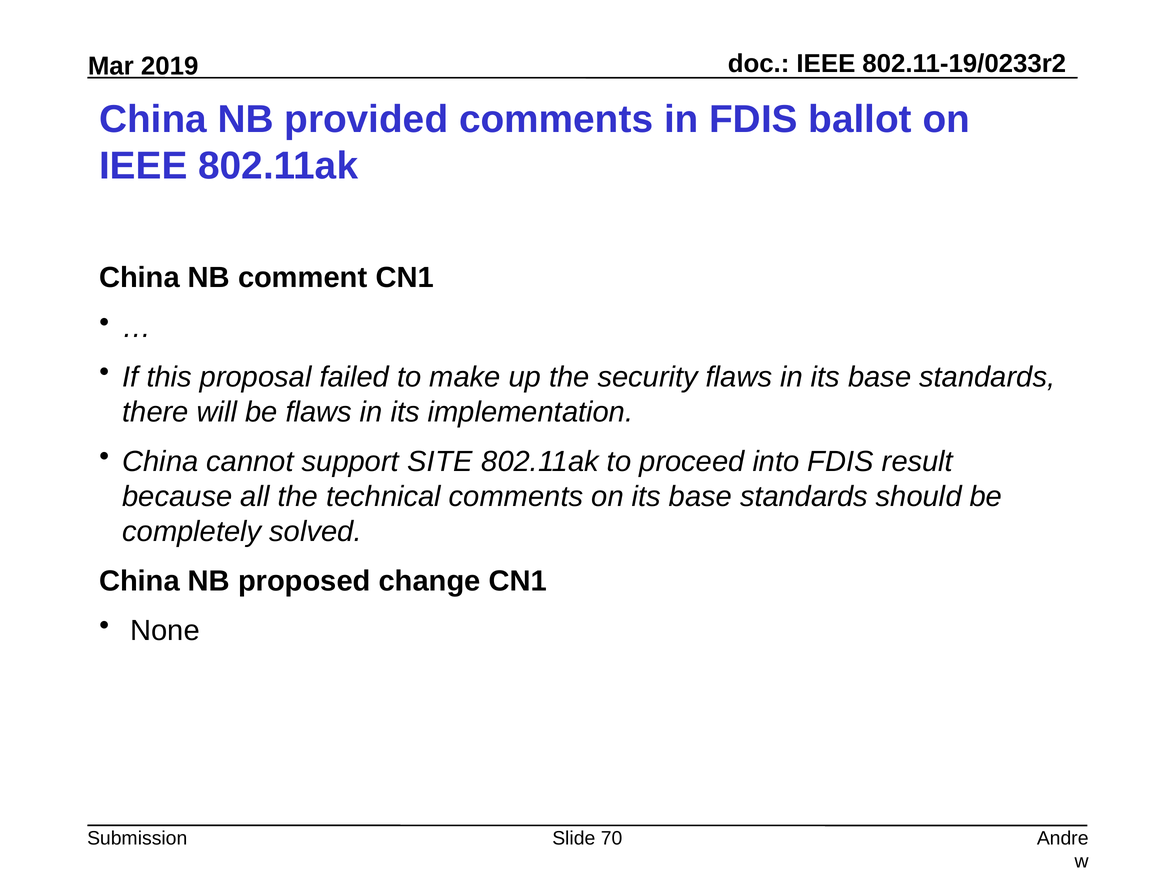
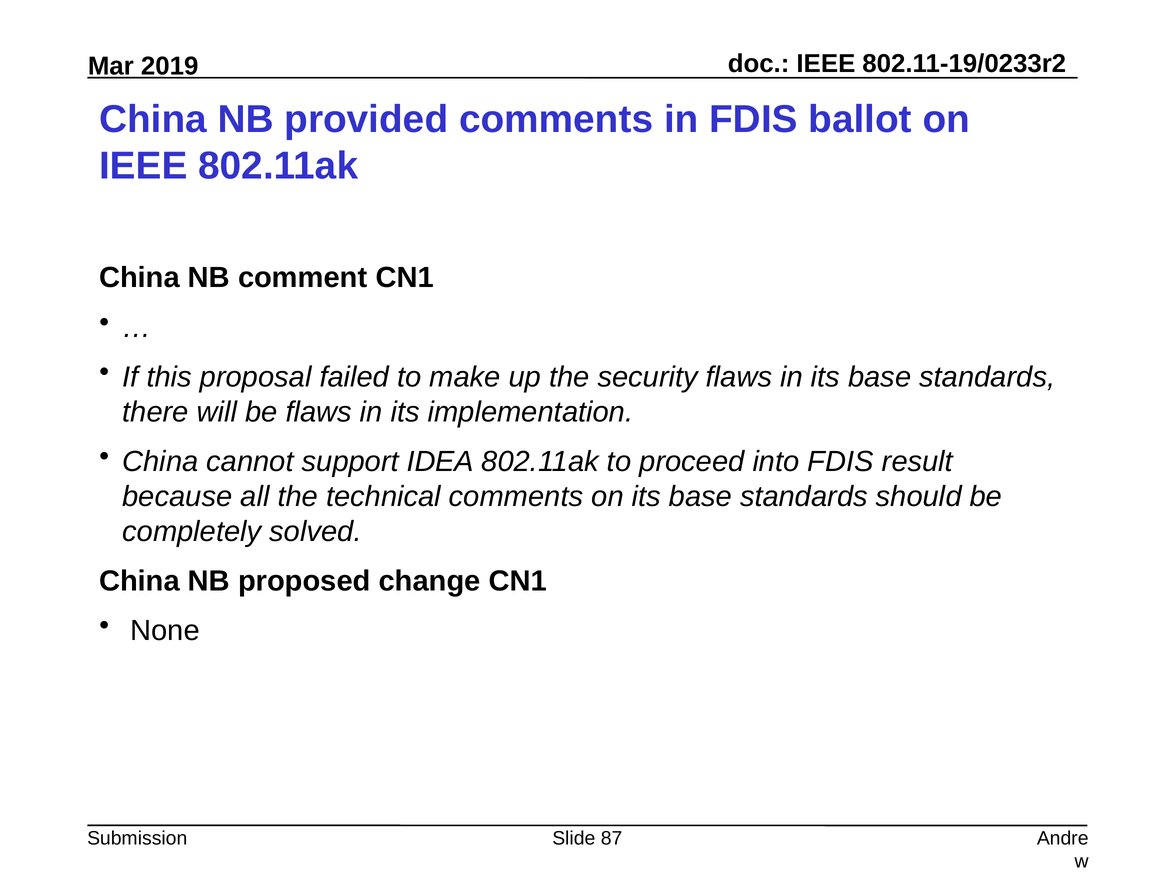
SITE: SITE -> IDEA
70: 70 -> 87
